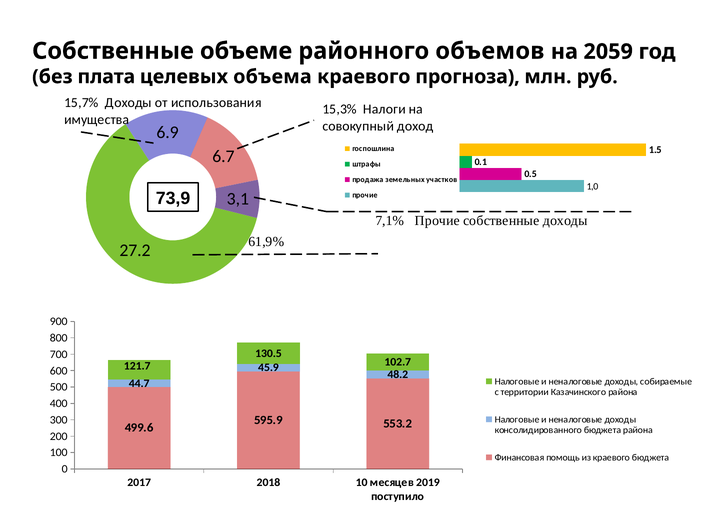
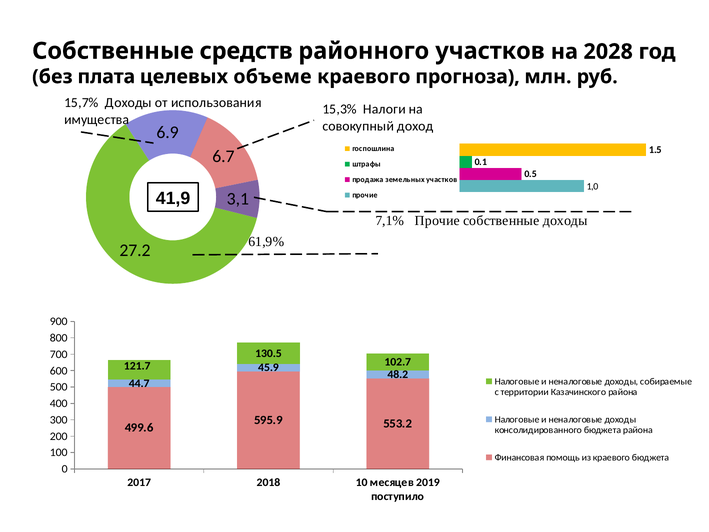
объеме: объеме -> средств
районного объемов: объемов -> участков
2059: 2059 -> 2028
объема: объема -> объеме
73,9: 73,9 -> 41,9
